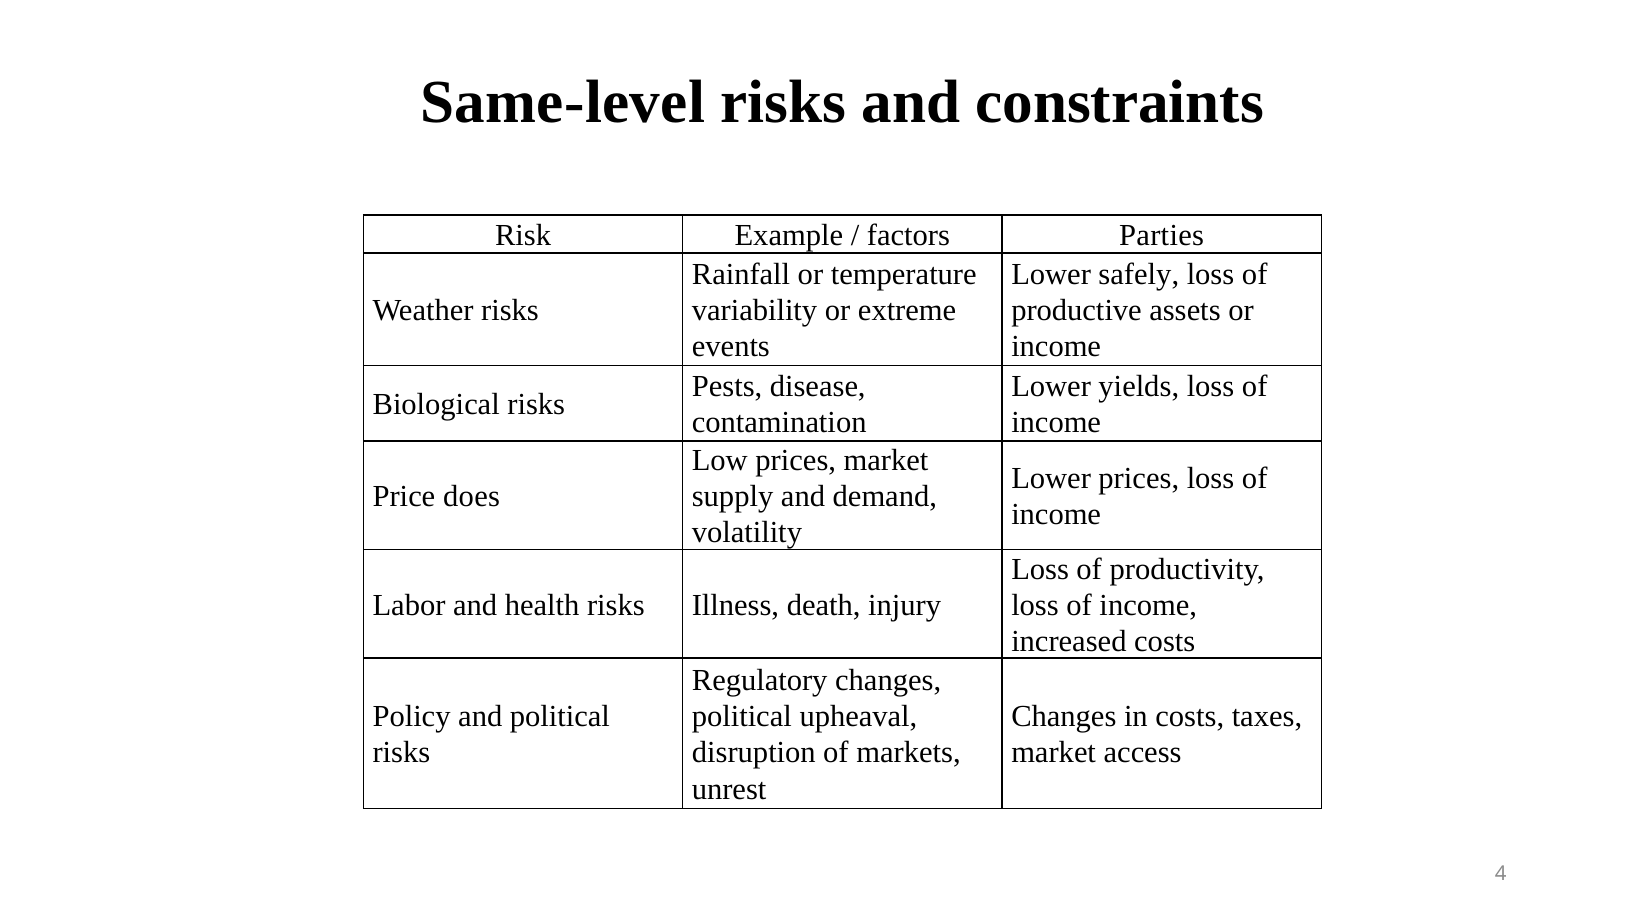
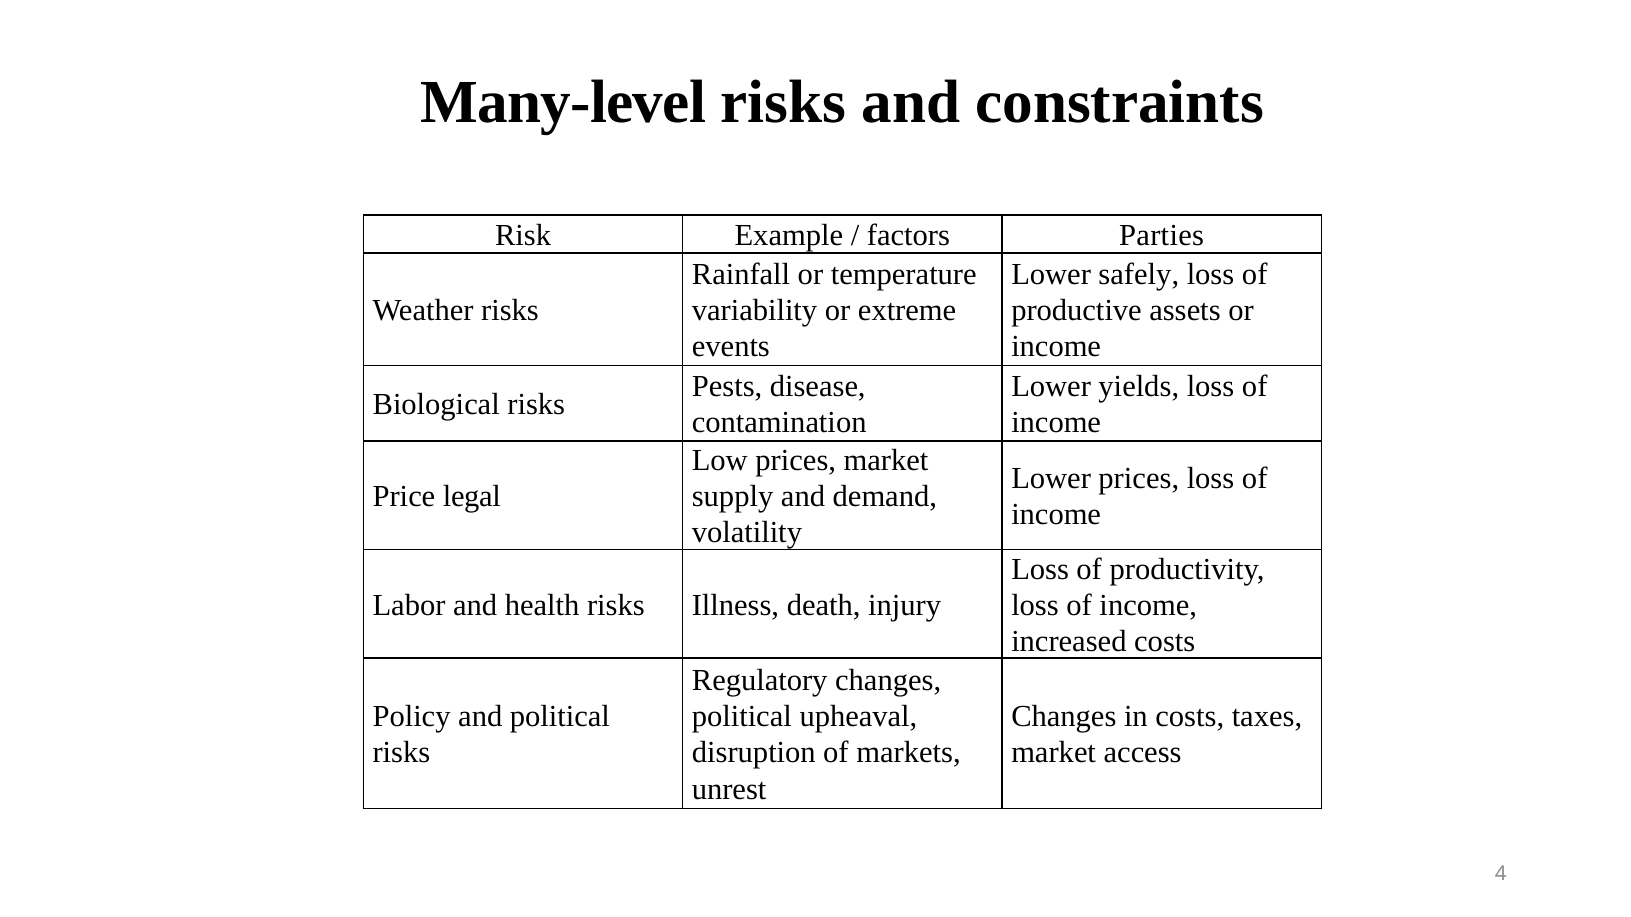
Same-level: Same-level -> Many-level
does: does -> legal
